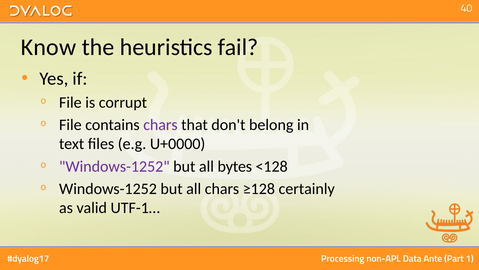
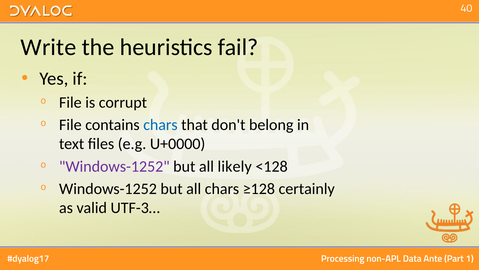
Know: Know -> Write
chars at (160, 125) colour: purple -> blue
bytes: bytes -> likely
UTF-1…: UTF-1… -> UTF-3…
